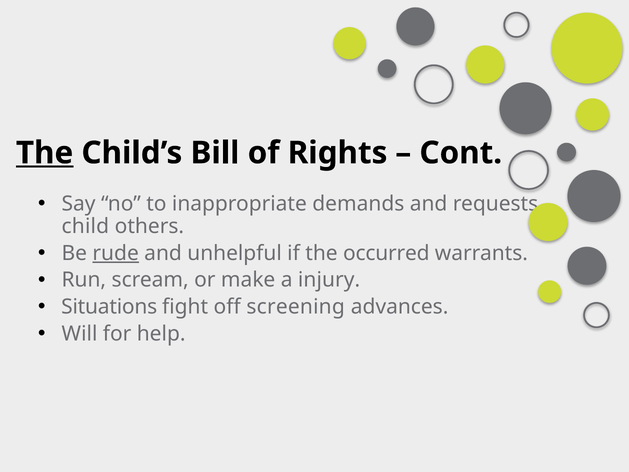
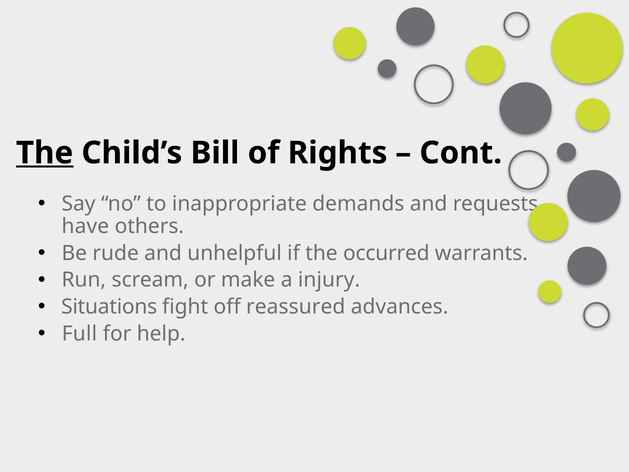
child: child -> have
rude underline: present -> none
screening: screening -> reassured
Will: Will -> Full
